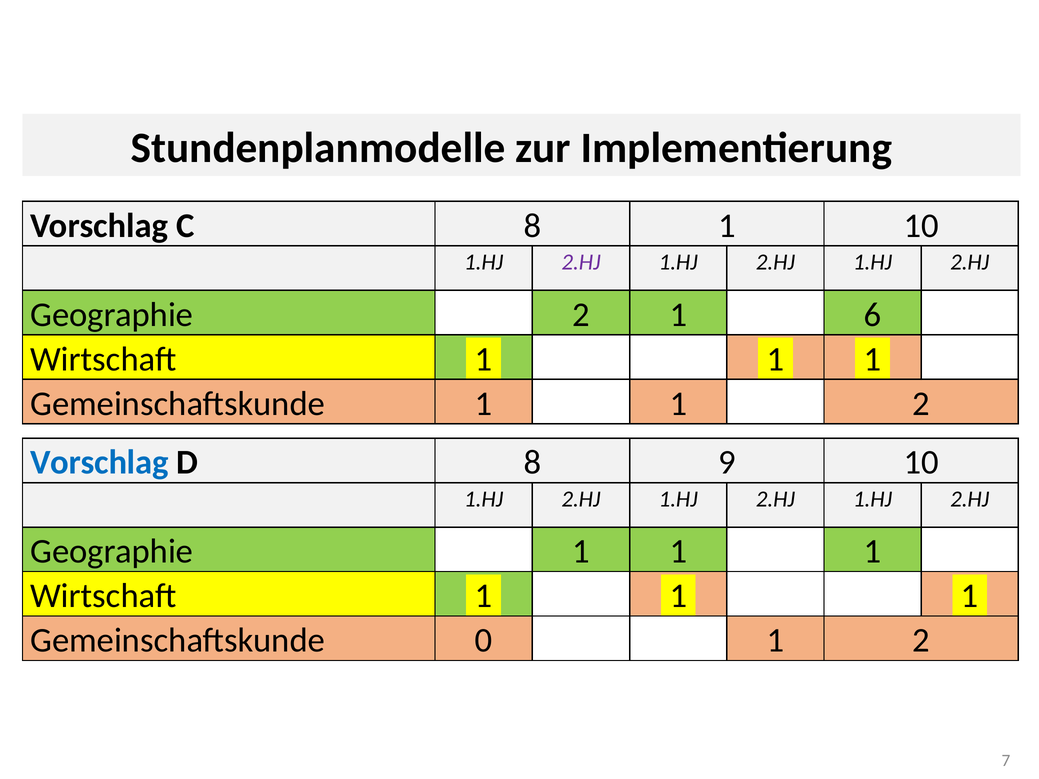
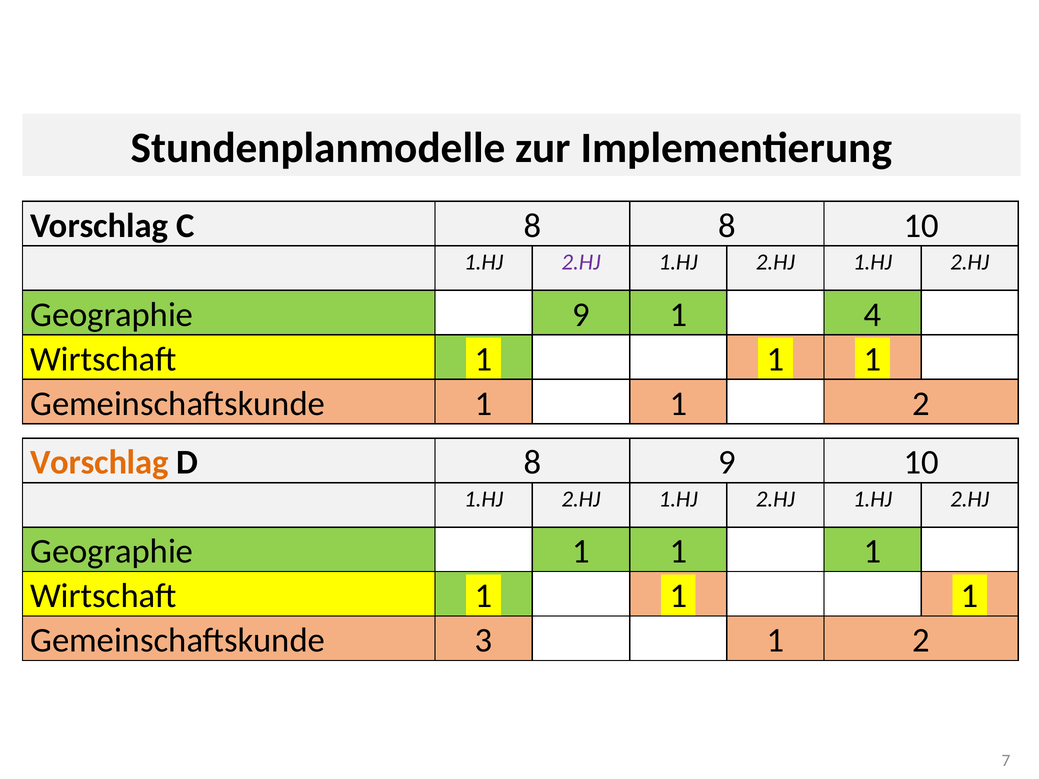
8 1: 1 -> 8
Geographie 2: 2 -> 9
6: 6 -> 4
Vorschlag at (99, 463) colour: blue -> orange
0: 0 -> 3
